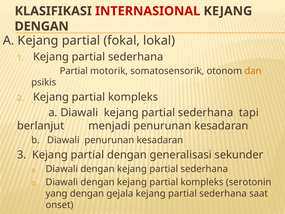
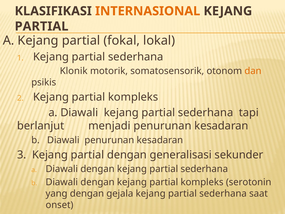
INTERNASIONAL colour: red -> orange
DENGAN at (42, 26): DENGAN -> PARTIAL
Partial at (74, 71): Partial -> Klonik
